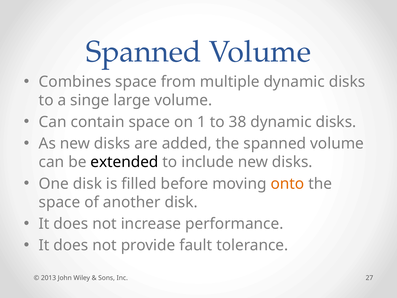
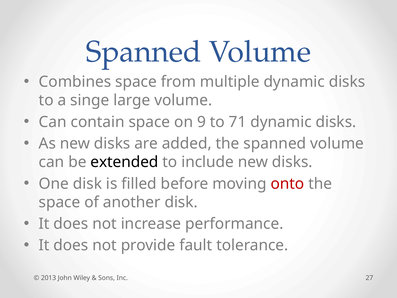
1: 1 -> 9
38: 38 -> 71
onto colour: orange -> red
